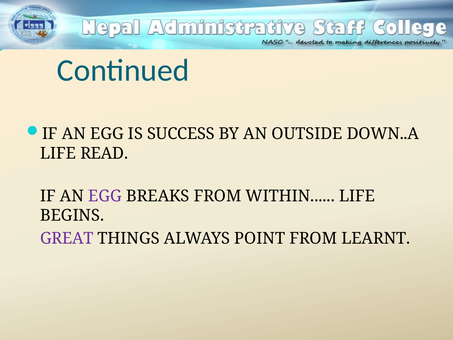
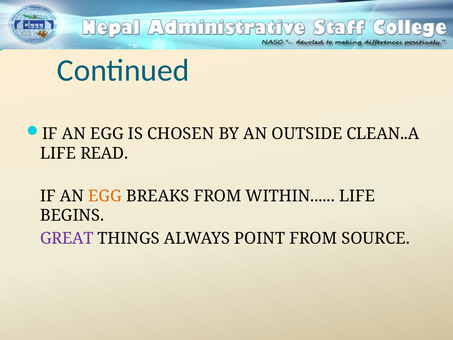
SUCCESS: SUCCESS -> CHOSEN
DOWN..A: DOWN..A -> CLEAN..A
EGG at (105, 196) colour: purple -> orange
LEARNT: LEARNT -> SOURCE
